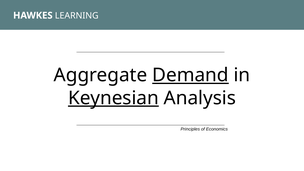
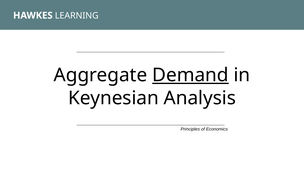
Keynesian underline: present -> none
